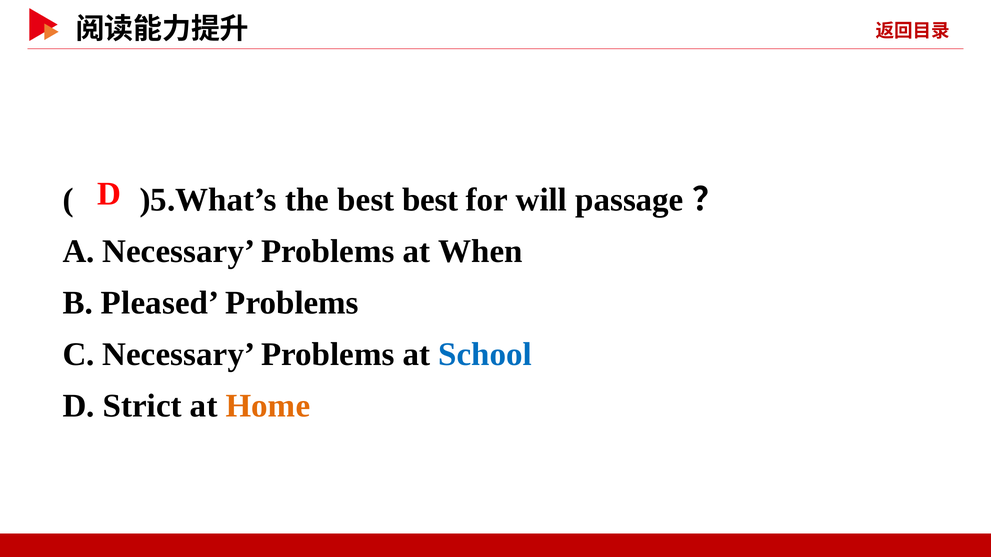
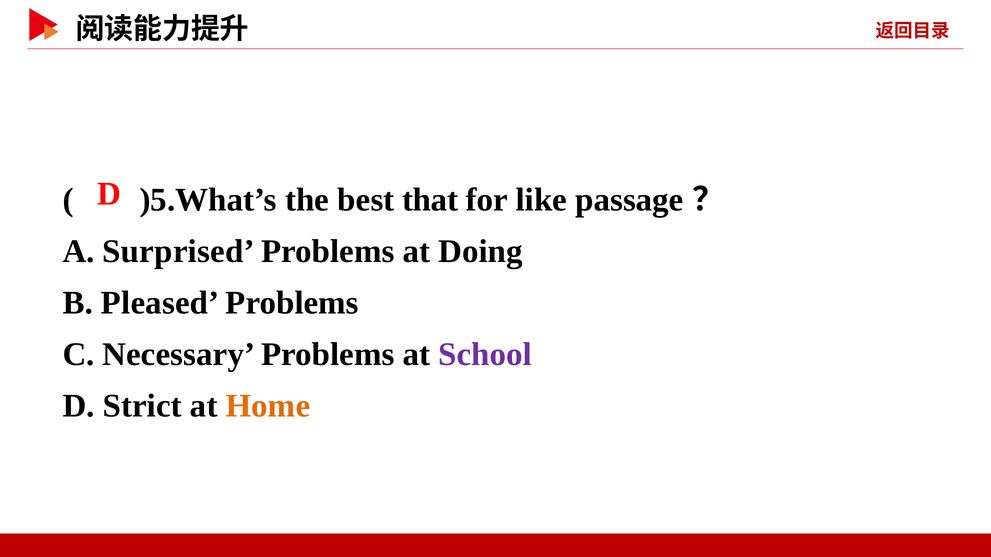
best best: best -> that
will: will -> like
A Necessary: Necessary -> Surprised
When: When -> Doing
School colour: blue -> purple
